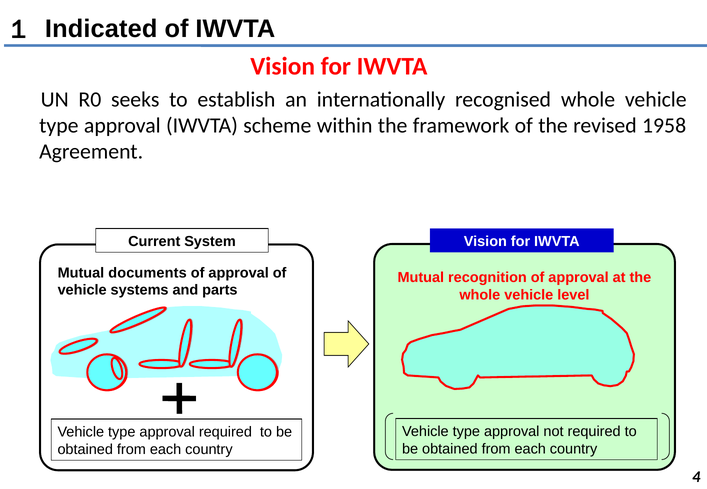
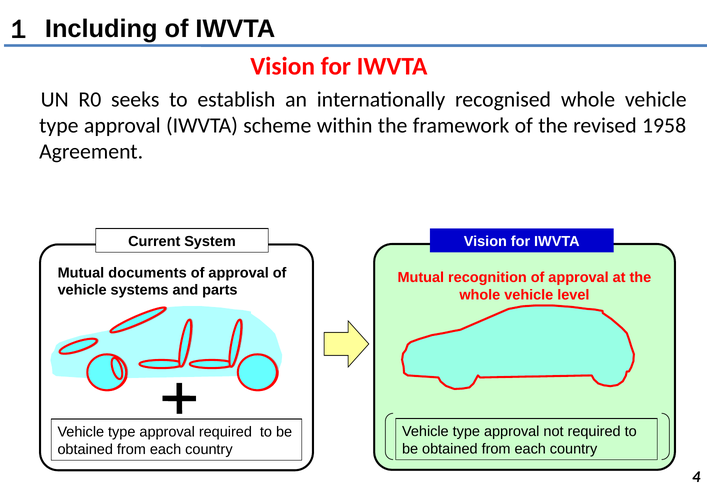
Indicated: Indicated -> Including
